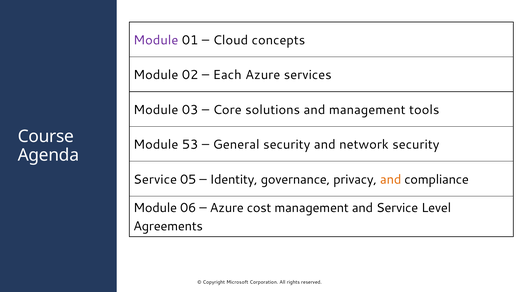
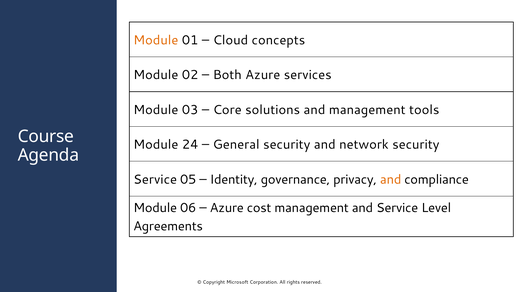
Module at (156, 40) colour: purple -> orange
Each: Each -> Both
53: 53 -> 24
